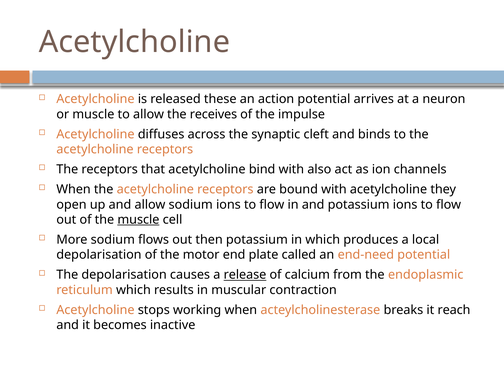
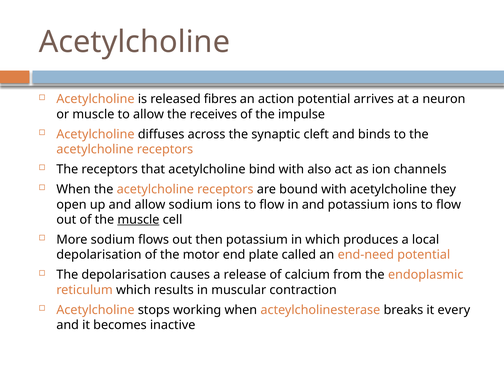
these: these -> fibres
release underline: present -> none
reach: reach -> every
